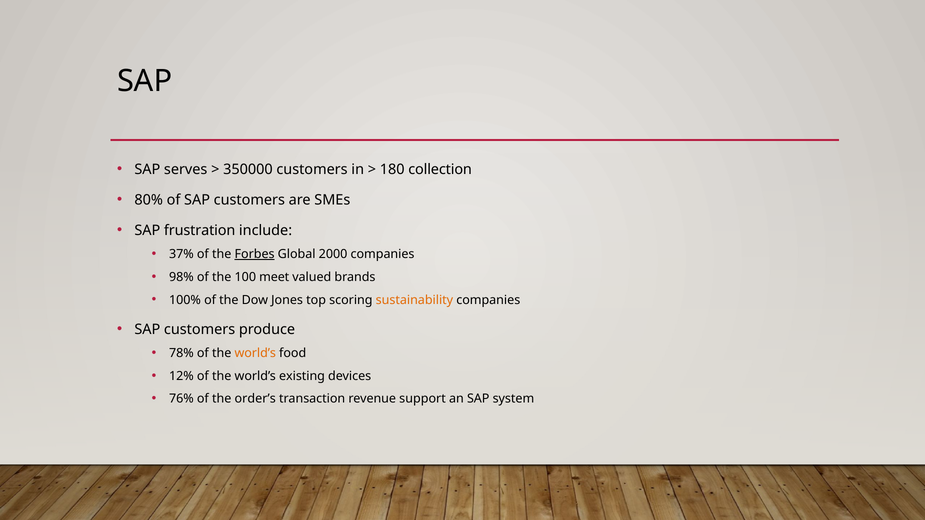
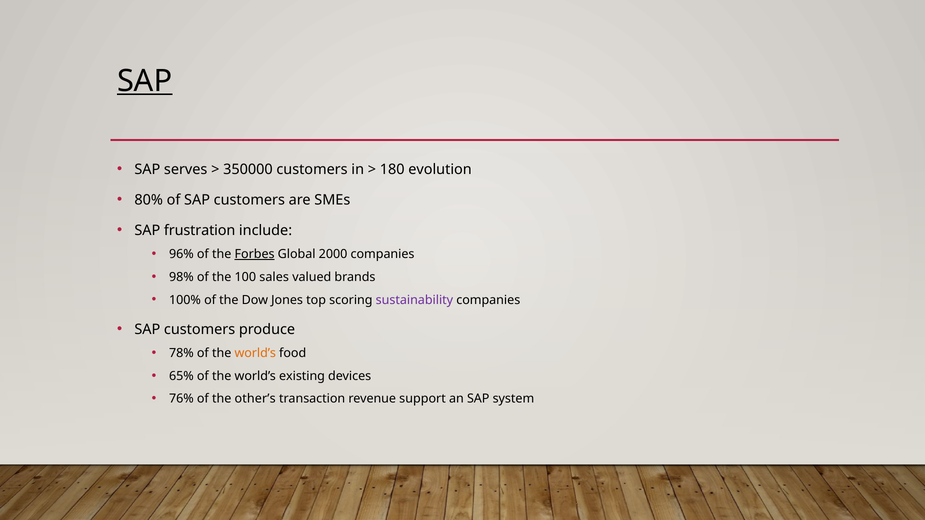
SAP at (145, 81) underline: none -> present
collection: collection -> evolution
37%: 37% -> 96%
meet: meet -> sales
sustainability colour: orange -> purple
12%: 12% -> 65%
order’s: order’s -> other’s
